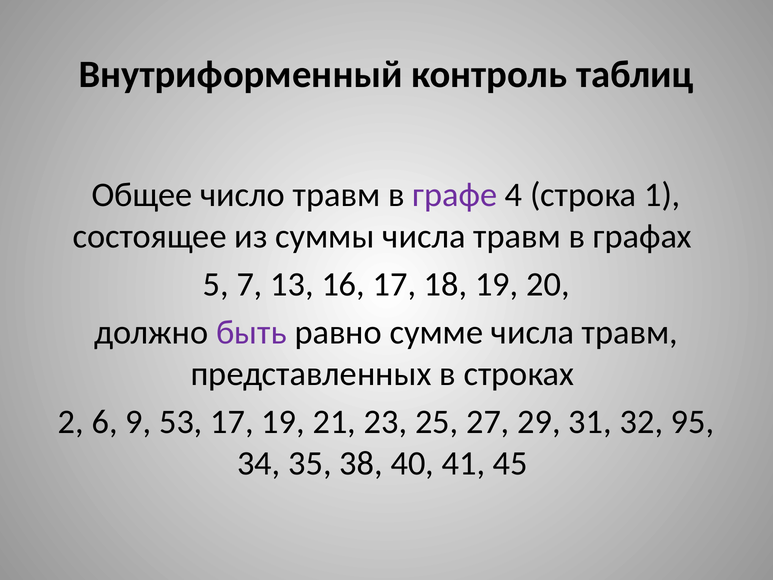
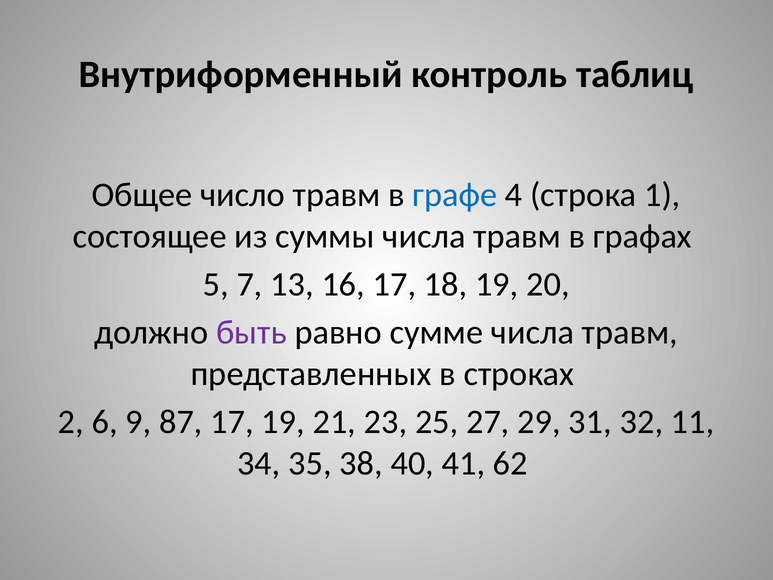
графе colour: purple -> blue
53: 53 -> 87
95: 95 -> 11
45: 45 -> 62
